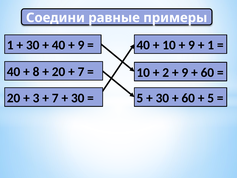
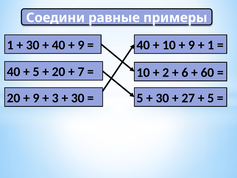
8 at (36, 72): 8 -> 5
9 at (185, 72): 9 -> 6
3 at (36, 98): 3 -> 9
7 at (55, 98): 7 -> 3
60 at (188, 98): 60 -> 27
